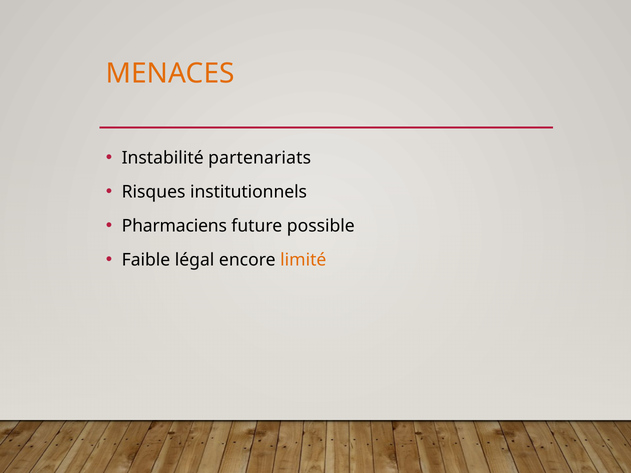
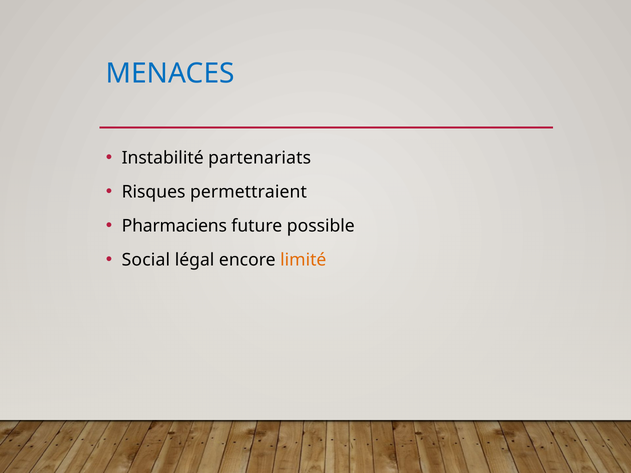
MENACES colour: orange -> blue
institutionnels: institutionnels -> permettraient
Faible: Faible -> Social
